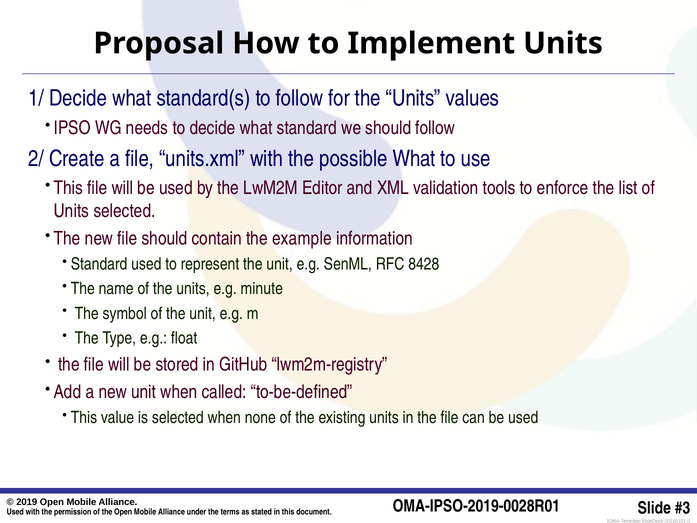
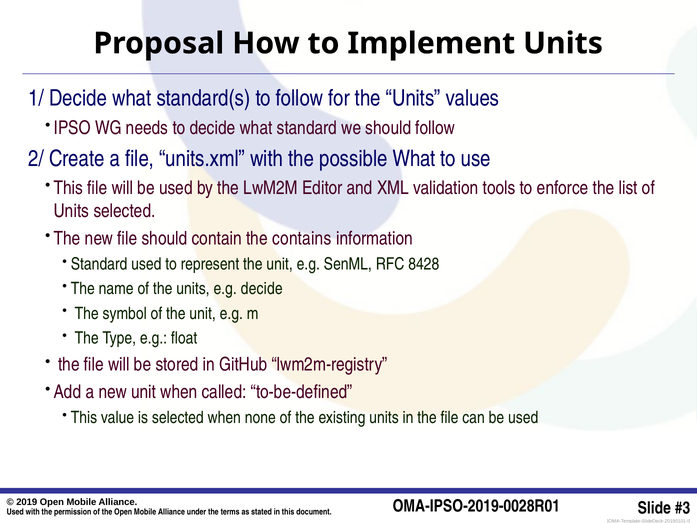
example: example -> contains
e.g minute: minute -> decide
